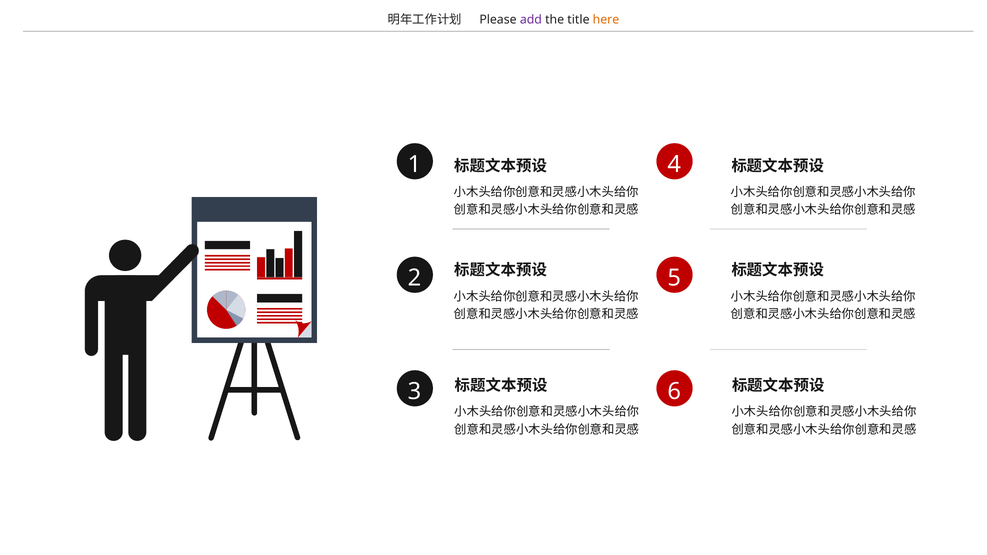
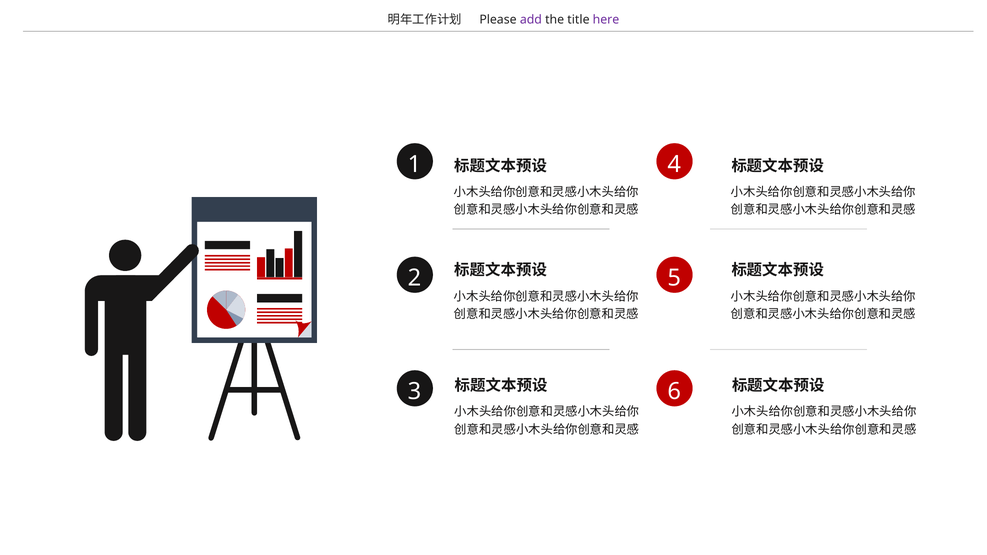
here colour: orange -> purple
